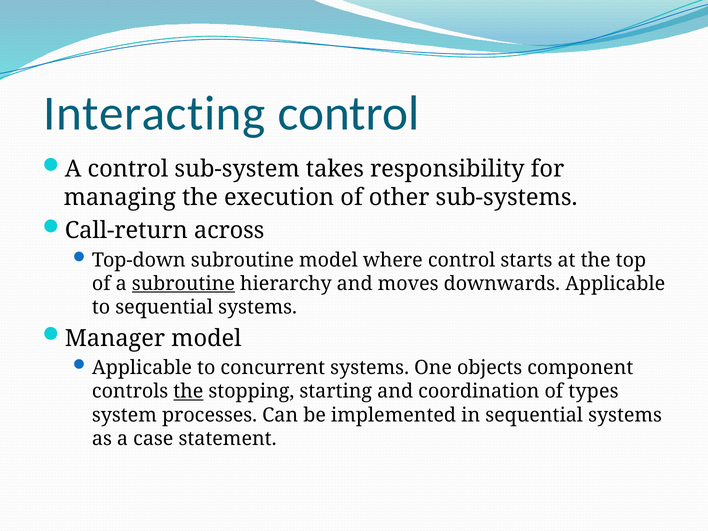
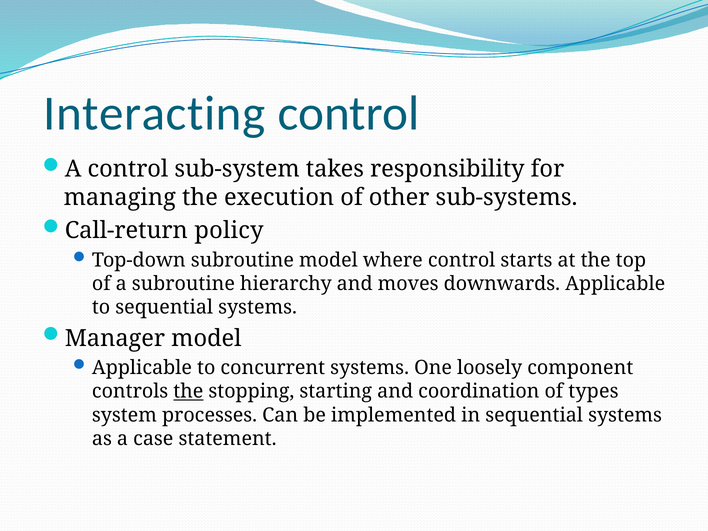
across: across -> policy
subroutine at (183, 284) underline: present -> none
objects: objects -> loosely
